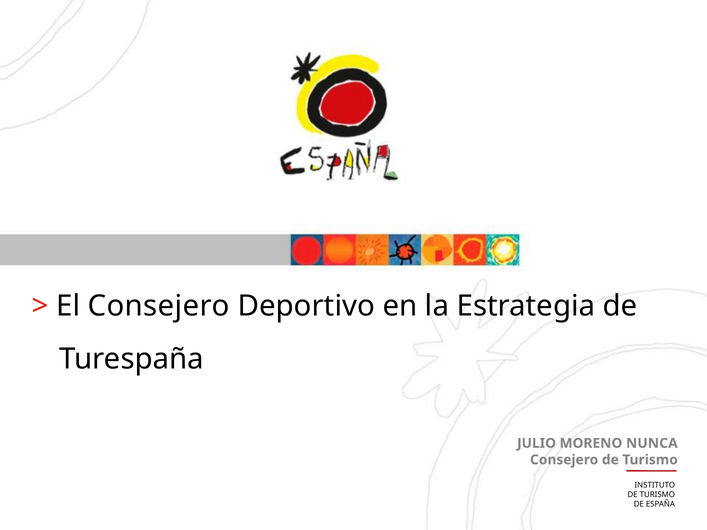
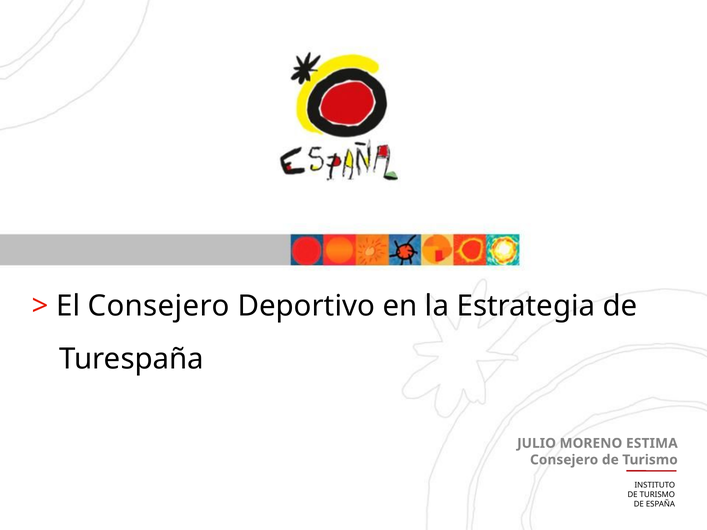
NUNCA: NUNCA -> ESTIMA
